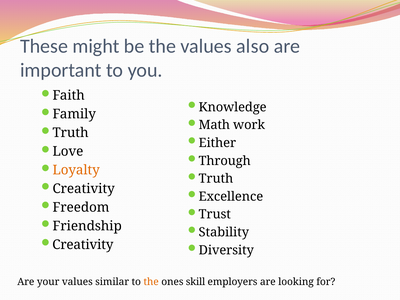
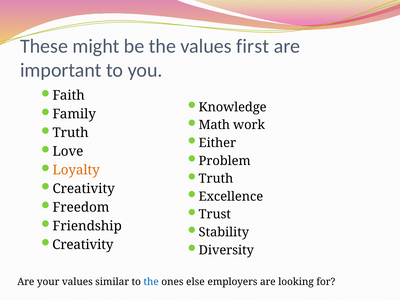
also: also -> first
Through: Through -> Problem
the at (151, 282) colour: orange -> blue
skill: skill -> else
